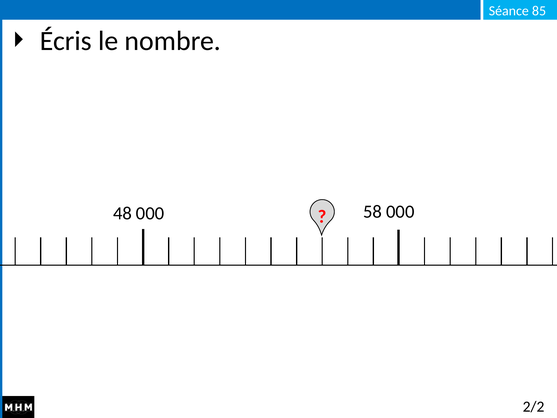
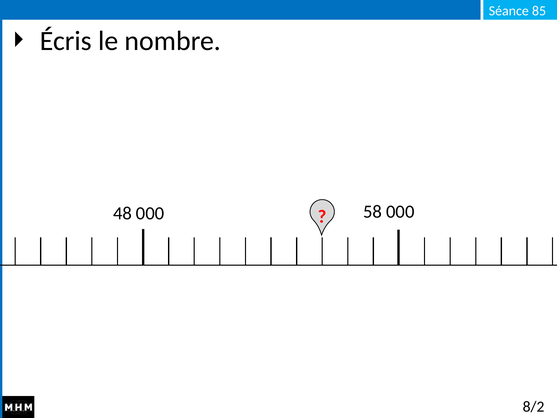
2/2: 2/2 -> 8/2
